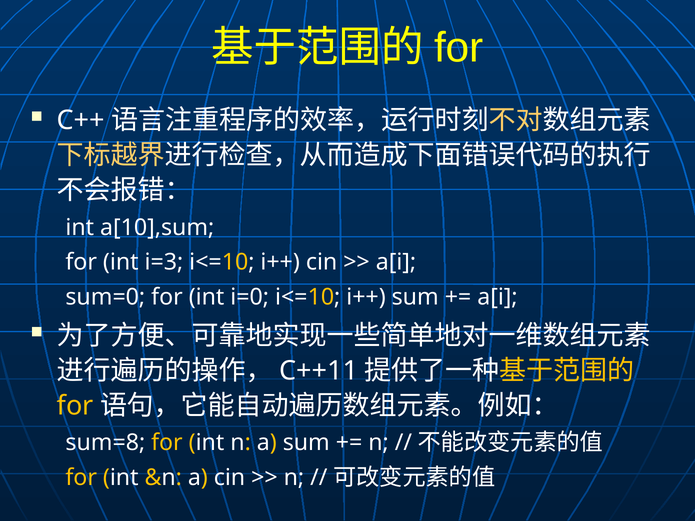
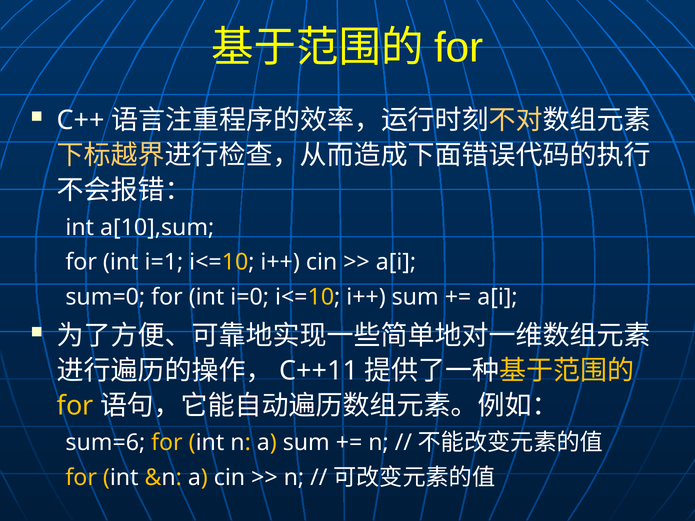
i=3: i=3 -> i=1
sum=8: sum=8 -> sum=6
